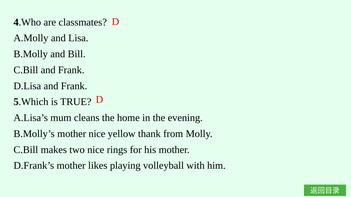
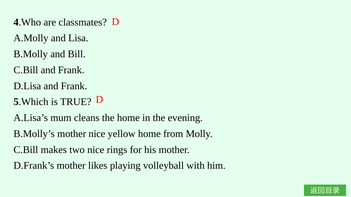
yellow thank: thank -> home
